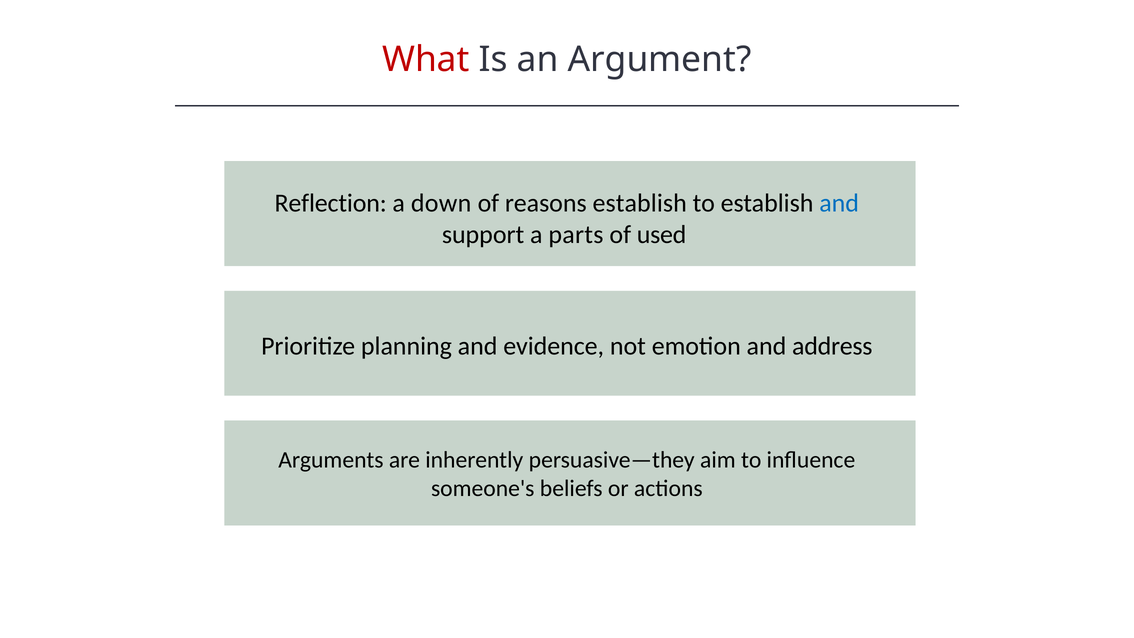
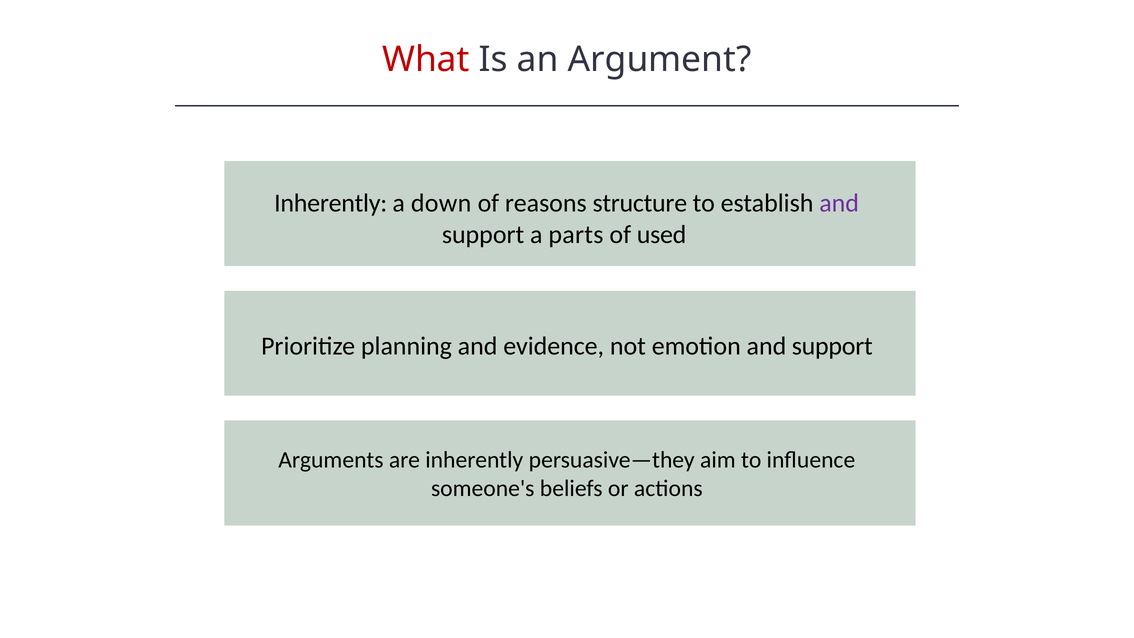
Reflection at (331, 203): Reflection -> Inherently
reasons establish: establish -> structure
and at (839, 203) colour: blue -> purple
emotion and address: address -> support
